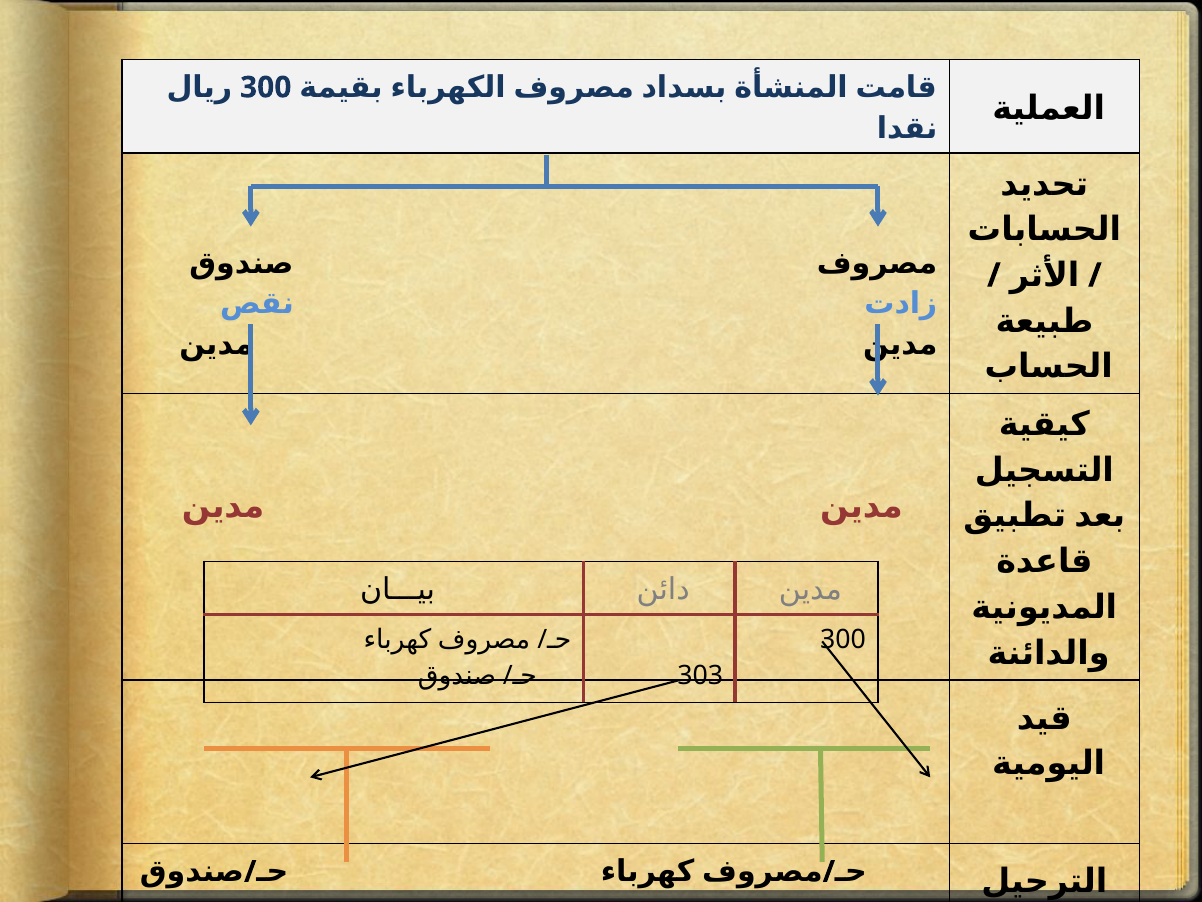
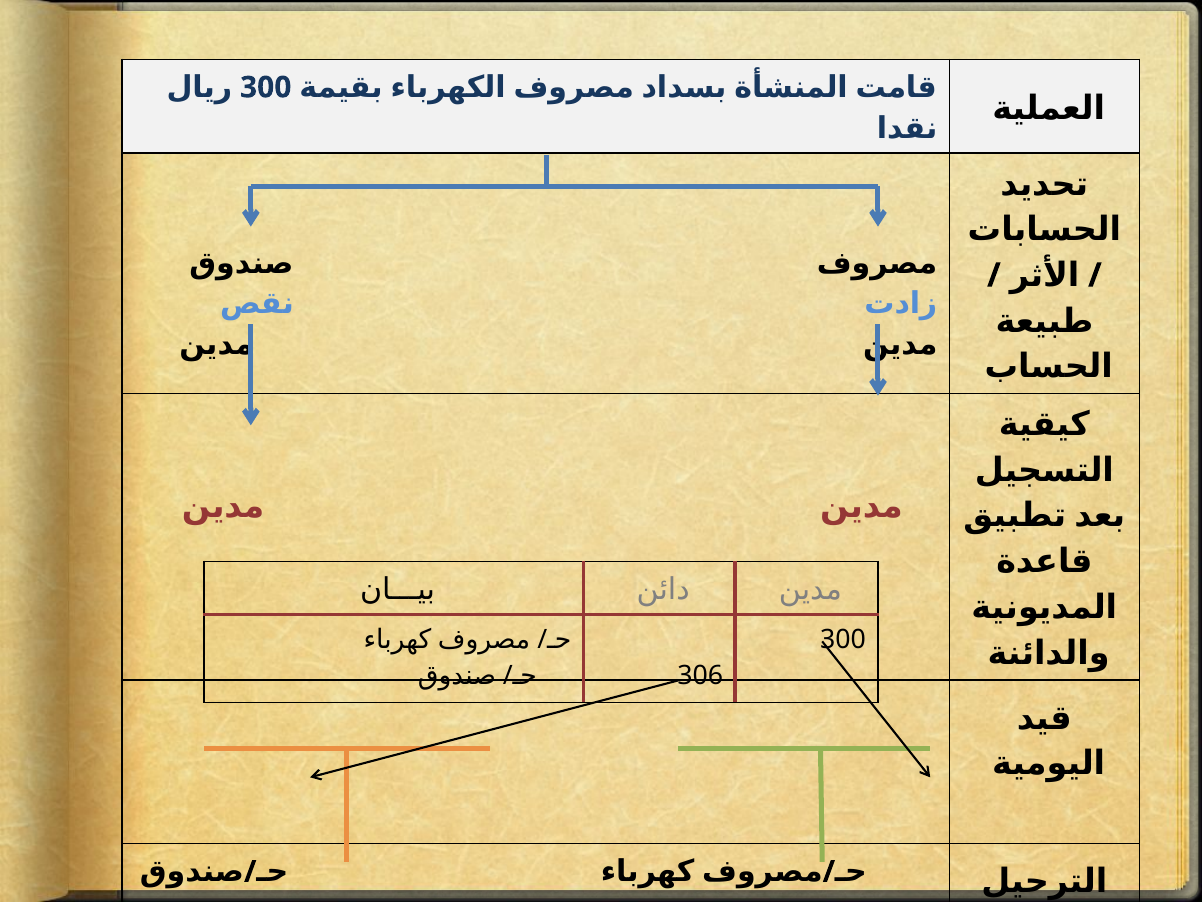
303: 303 -> 306
